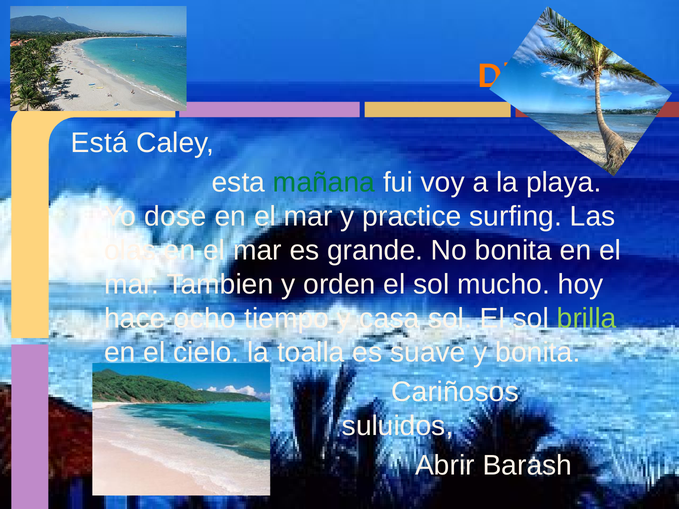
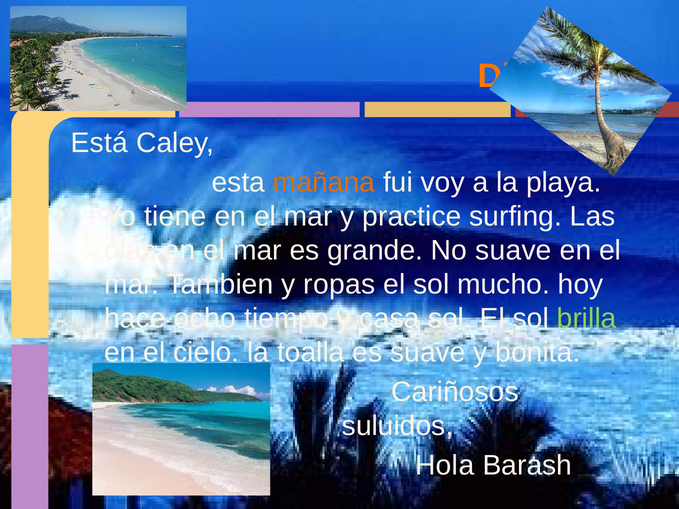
mañana colour: green -> orange
Yo dose: dose -> tiene
No bonita: bonita -> suave
orden: orden -> ropas
Abrir: Abrir -> Hola
